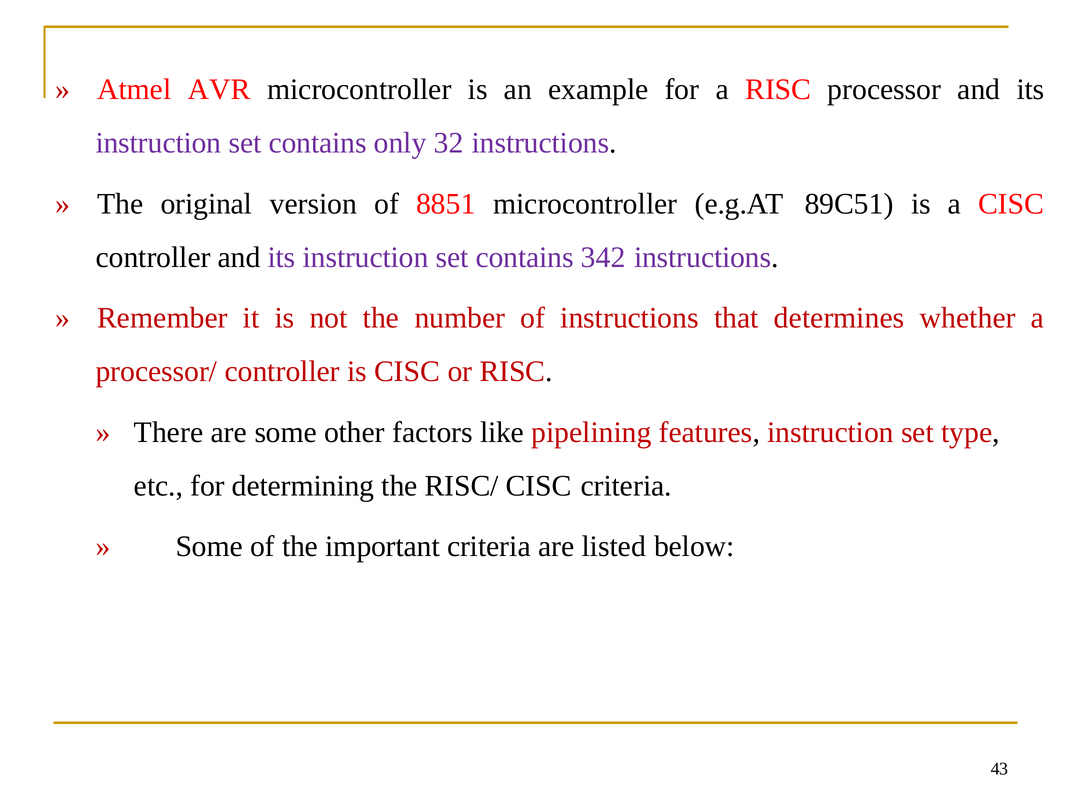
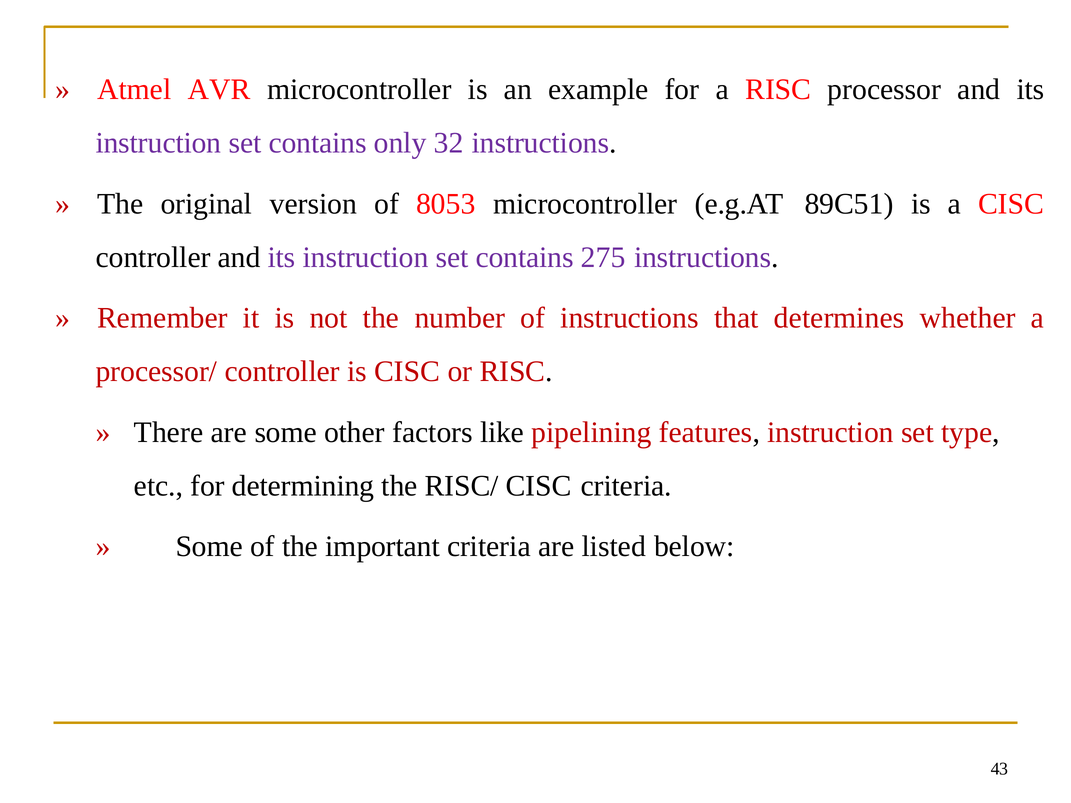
8851: 8851 -> 8053
342: 342 -> 275
